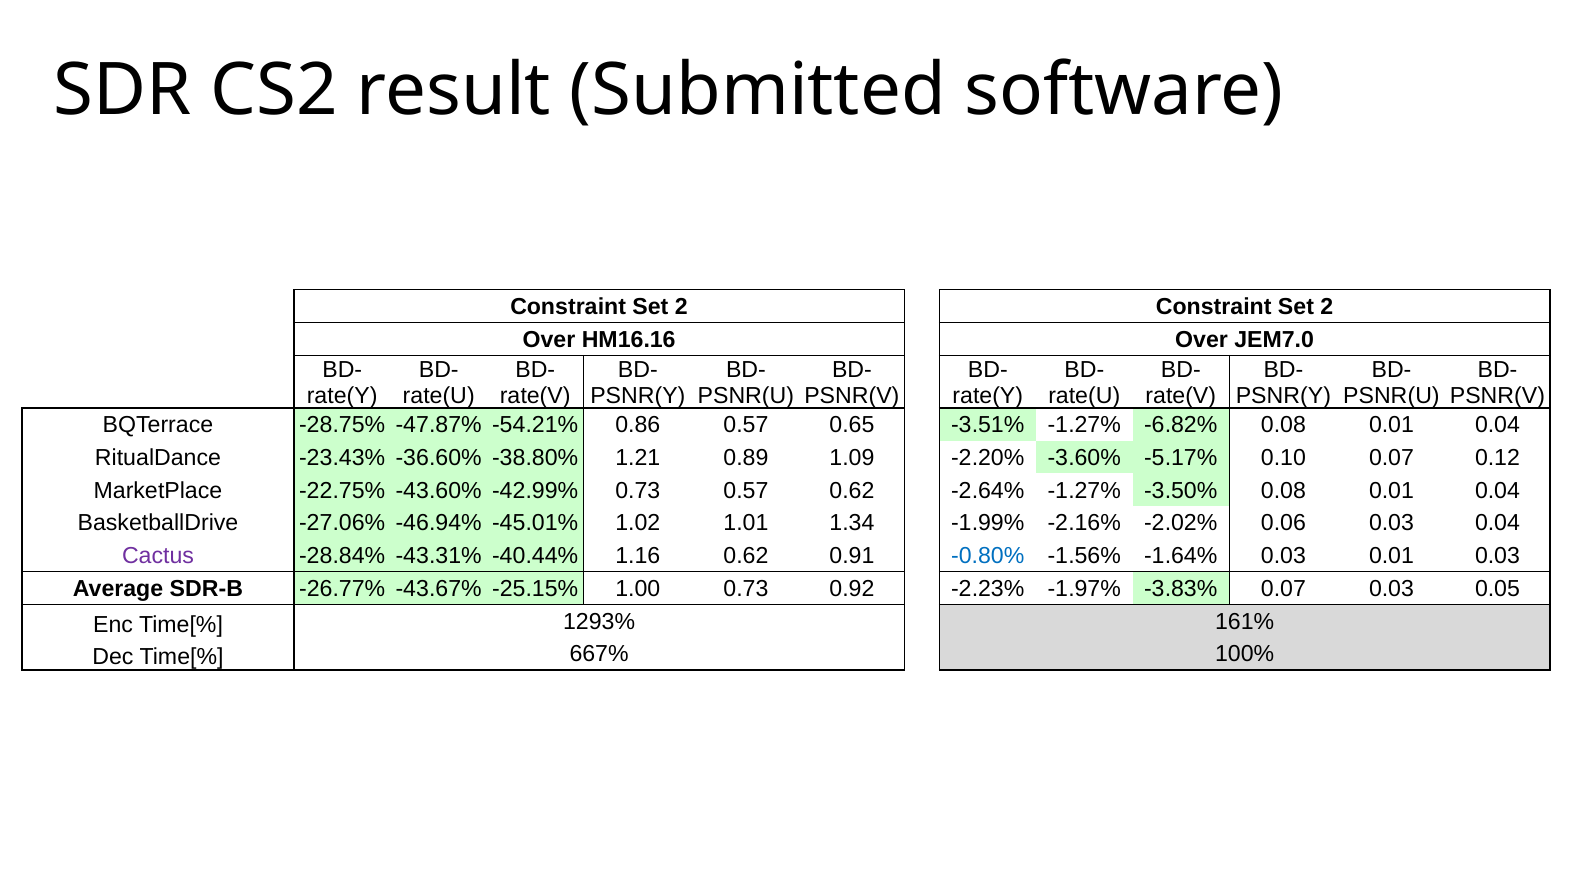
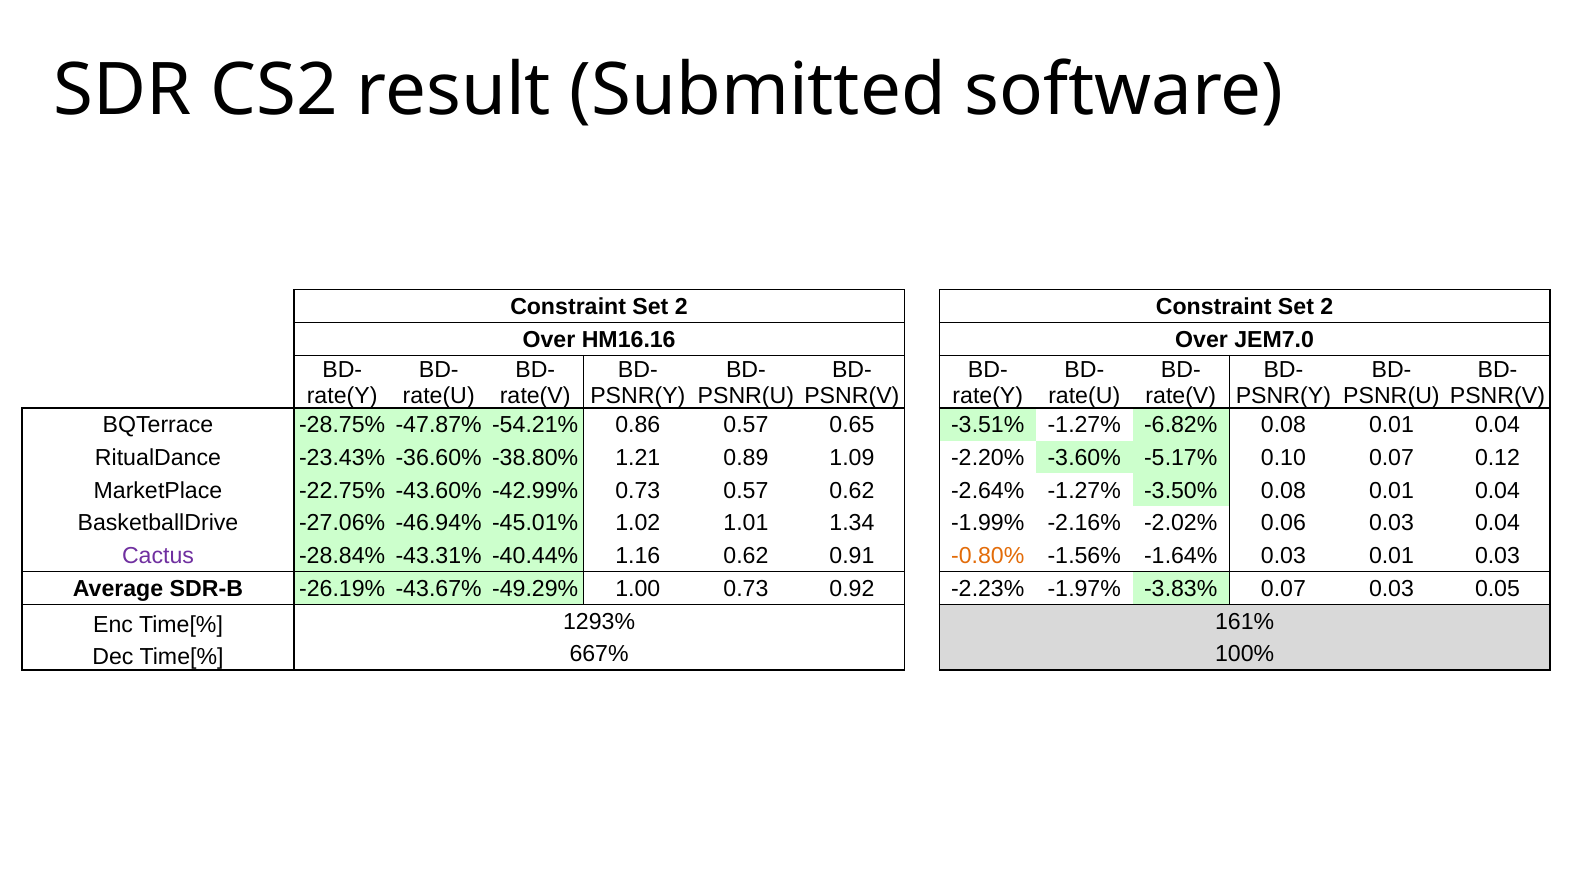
-0.80% colour: blue -> orange
-26.77%: -26.77% -> -26.19%
-25.15%: -25.15% -> -49.29%
